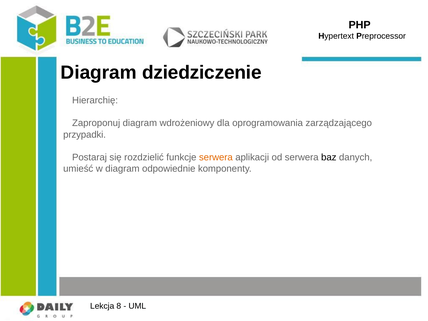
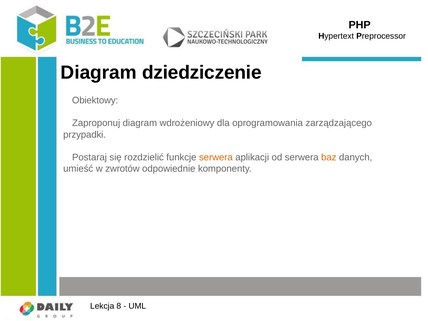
Hierarchię: Hierarchię -> Obiektowy
baz colour: black -> orange
w diagram: diagram -> zwrotów
